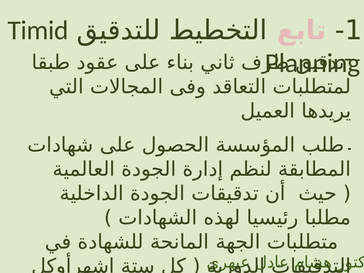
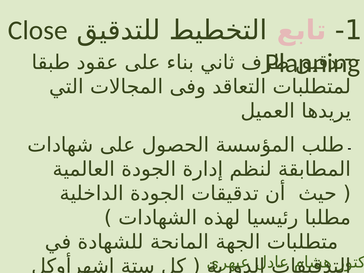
Timid: Timid -> Close
